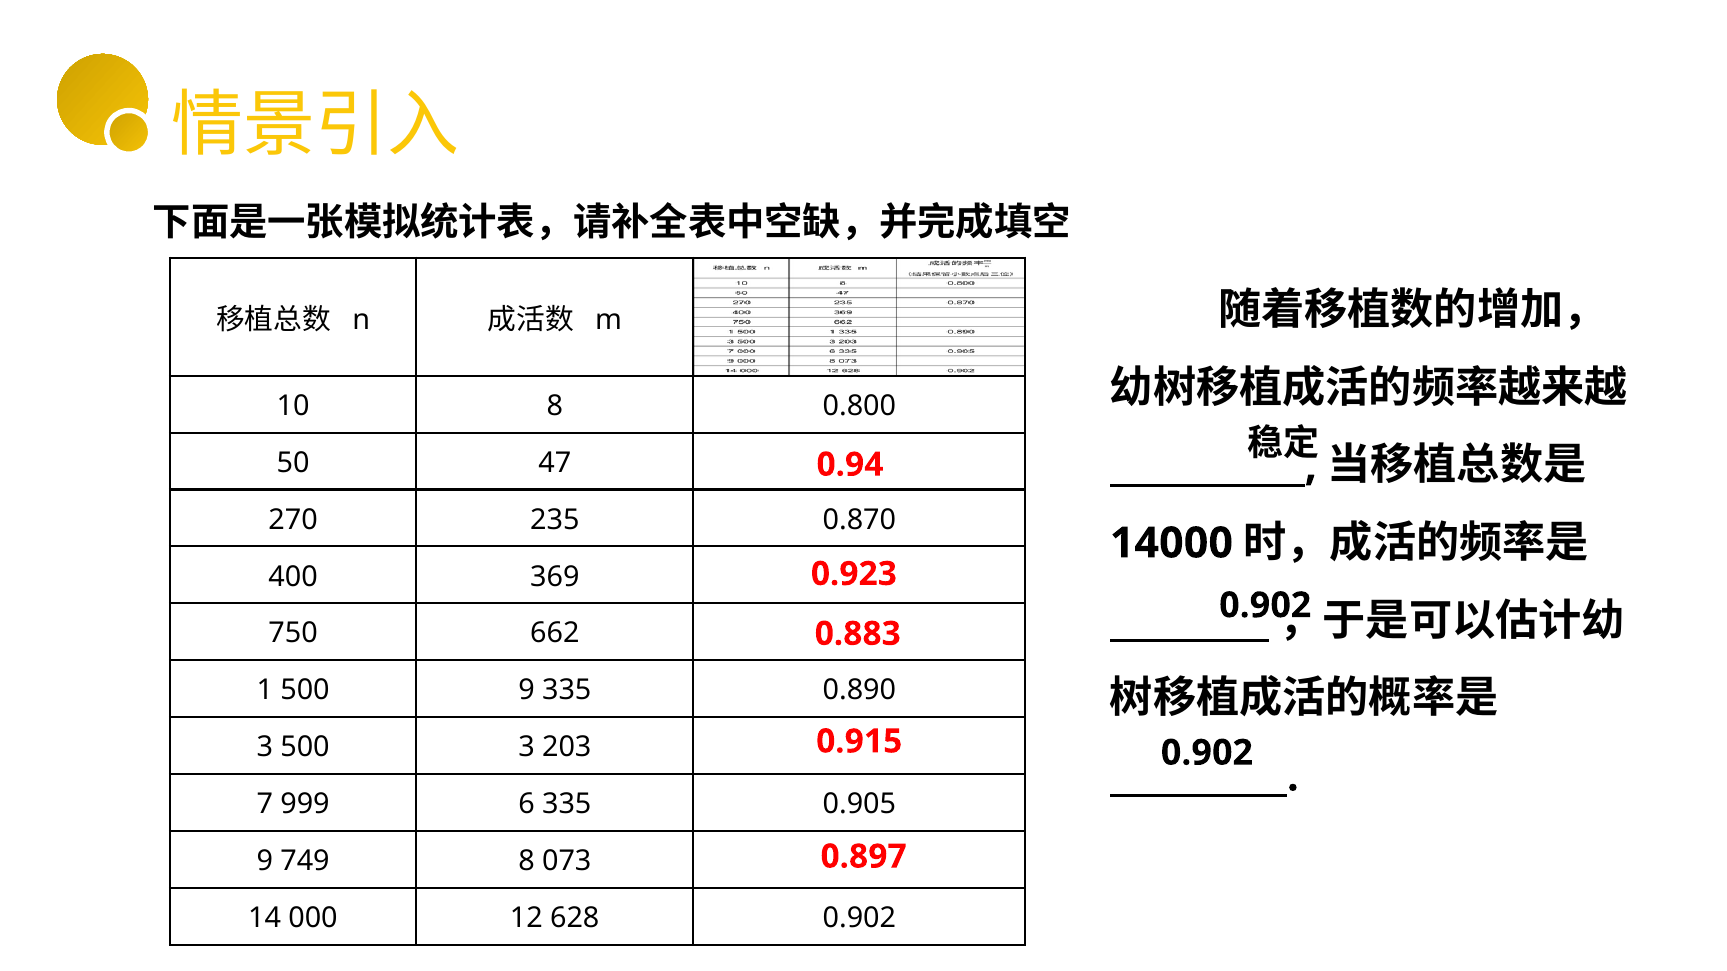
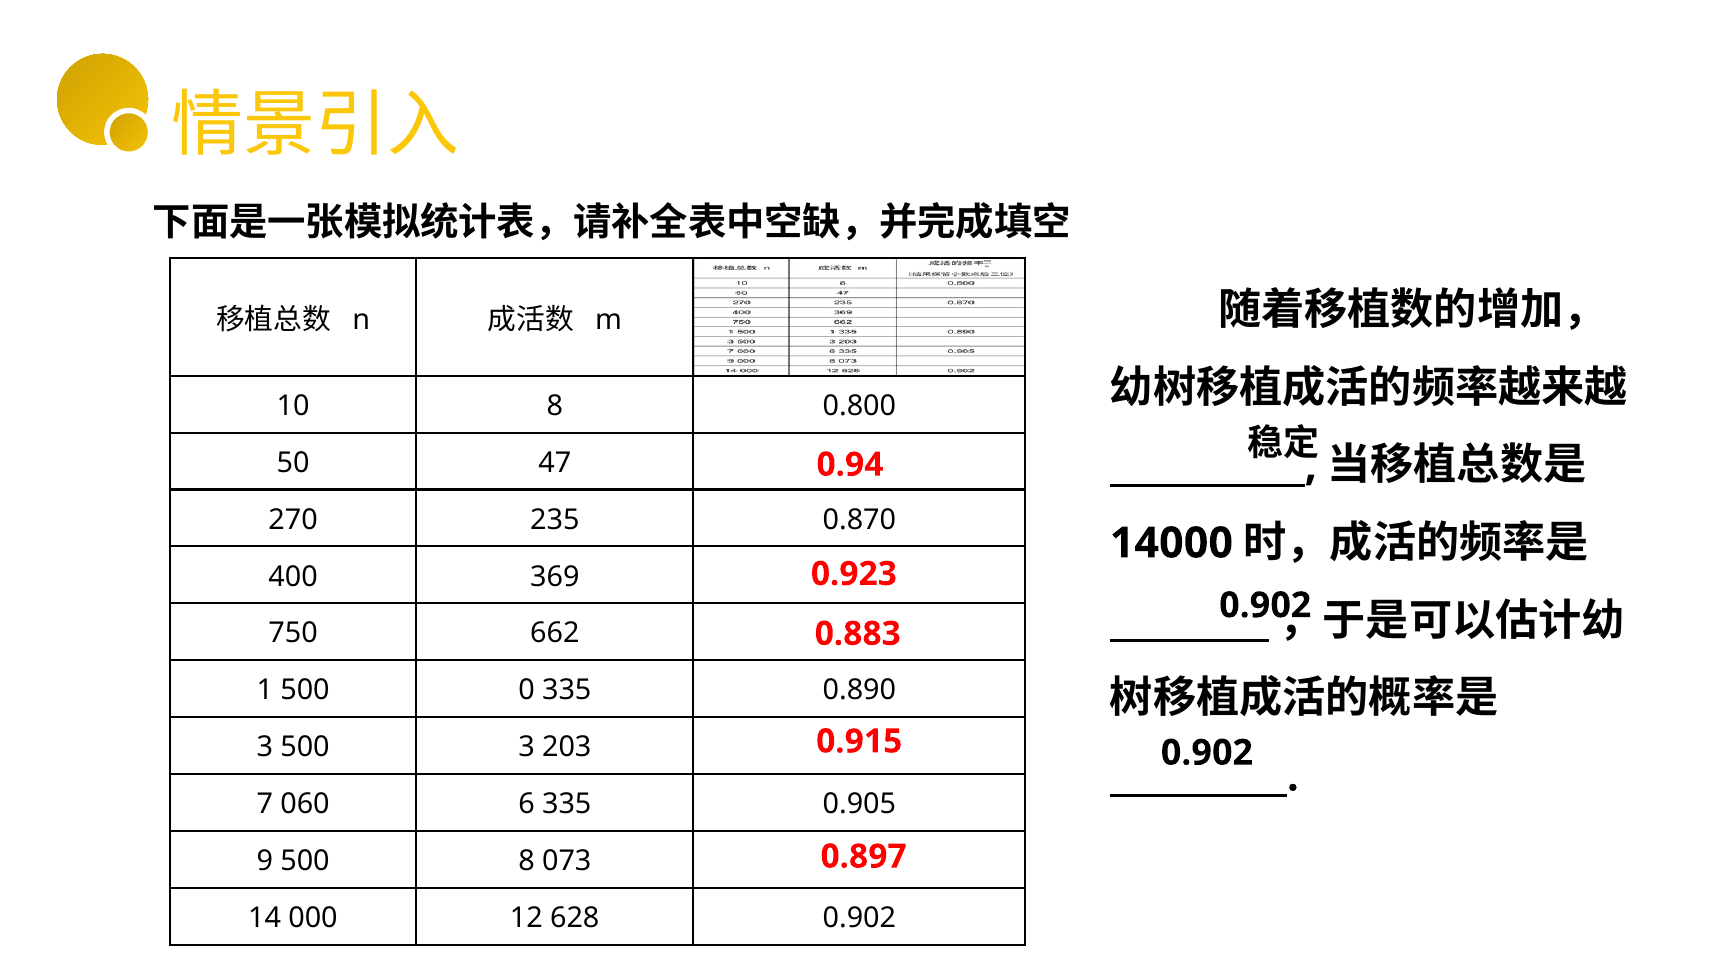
500 9: 9 -> 0
999: 999 -> 060
9 749: 749 -> 500
